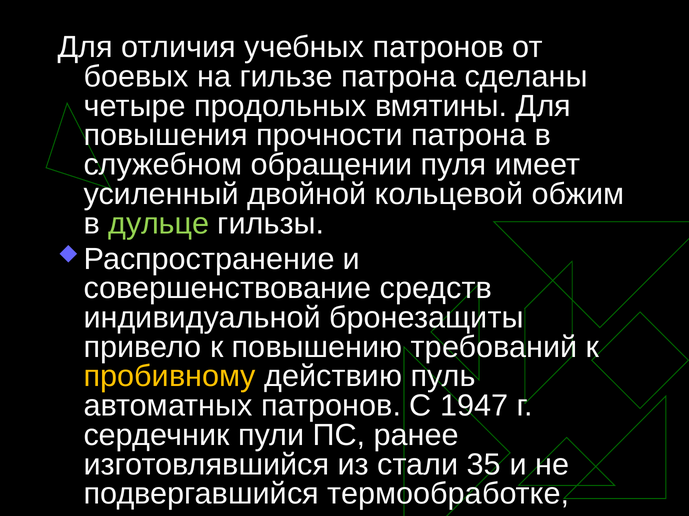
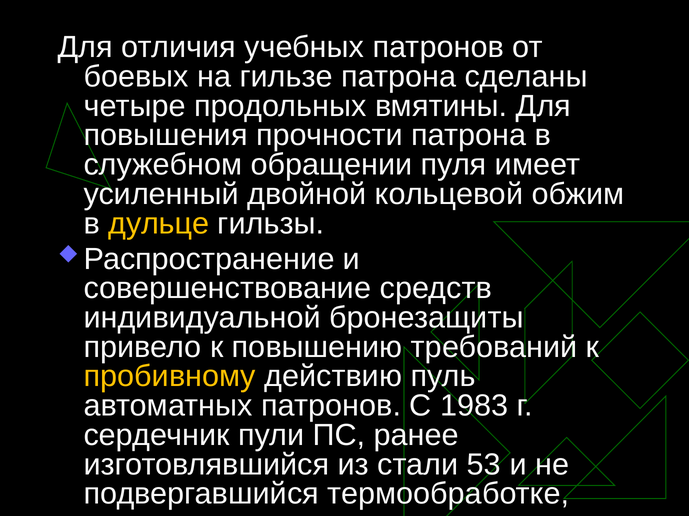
дульце colour: light green -> yellow
1947: 1947 -> 1983
35: 35 -> 53
